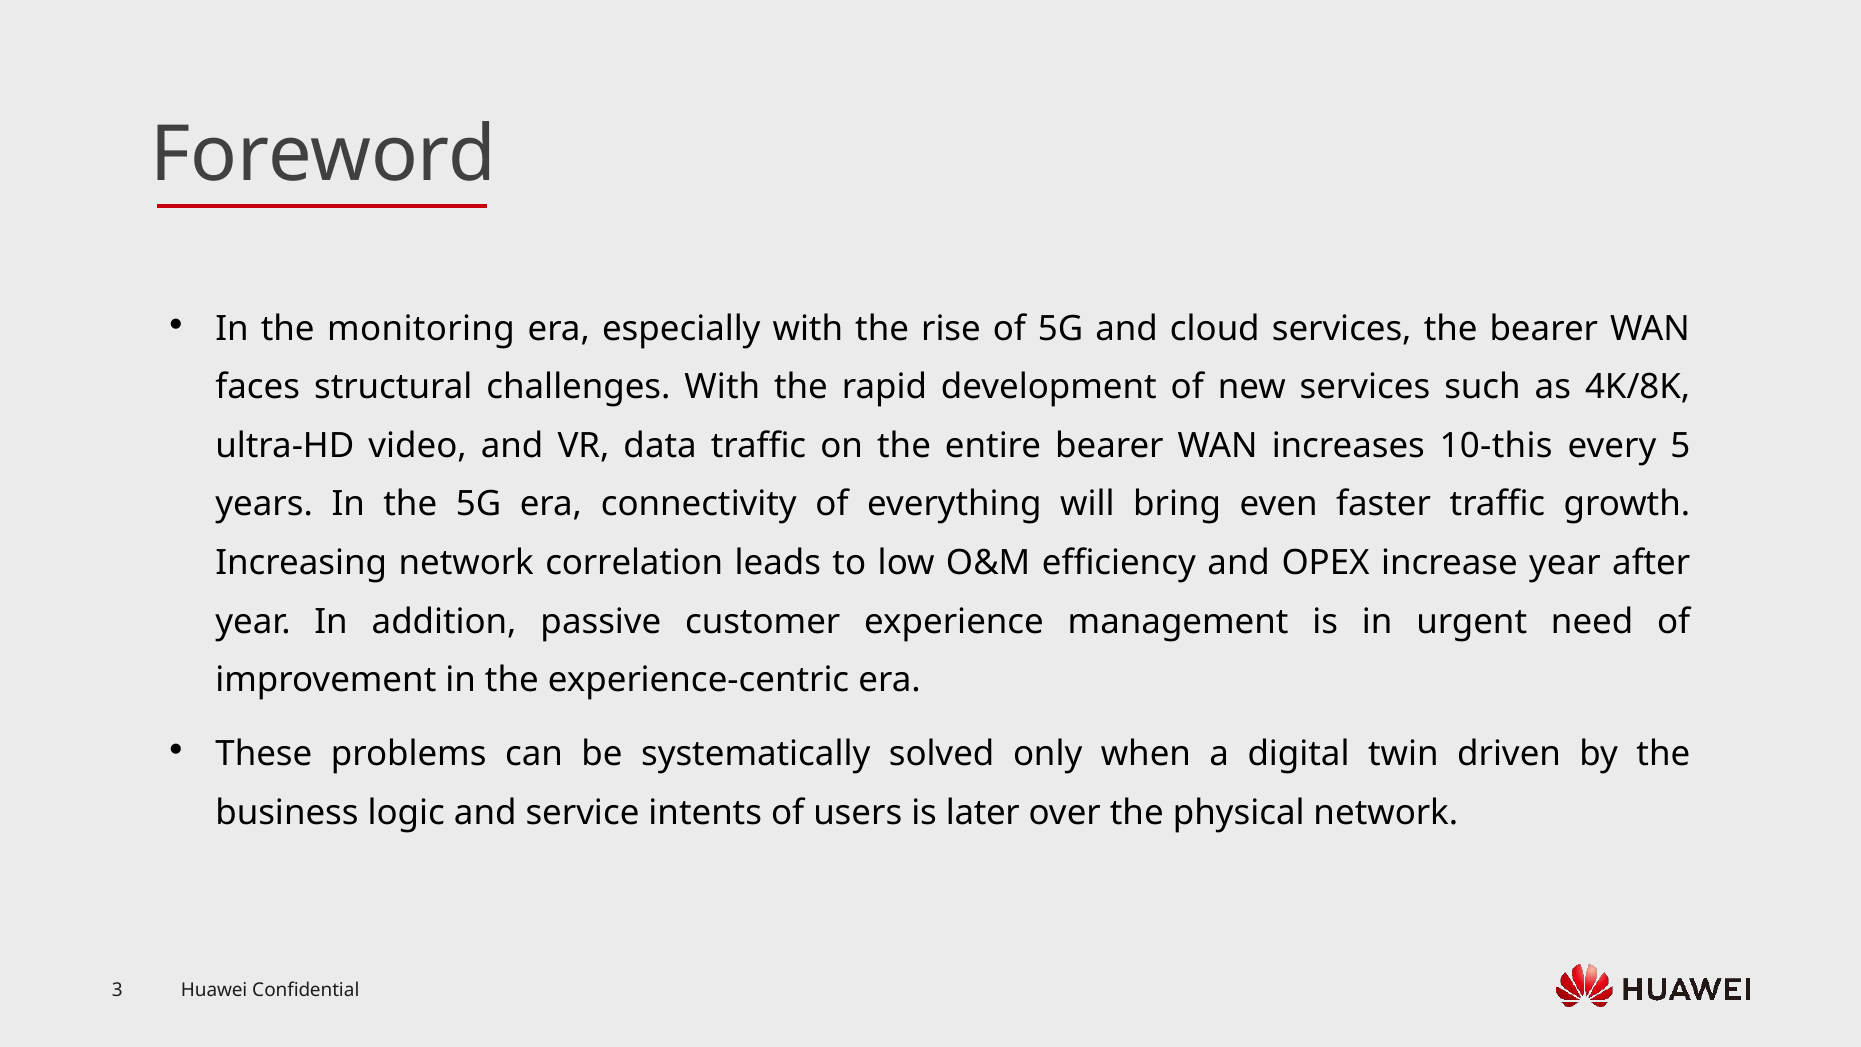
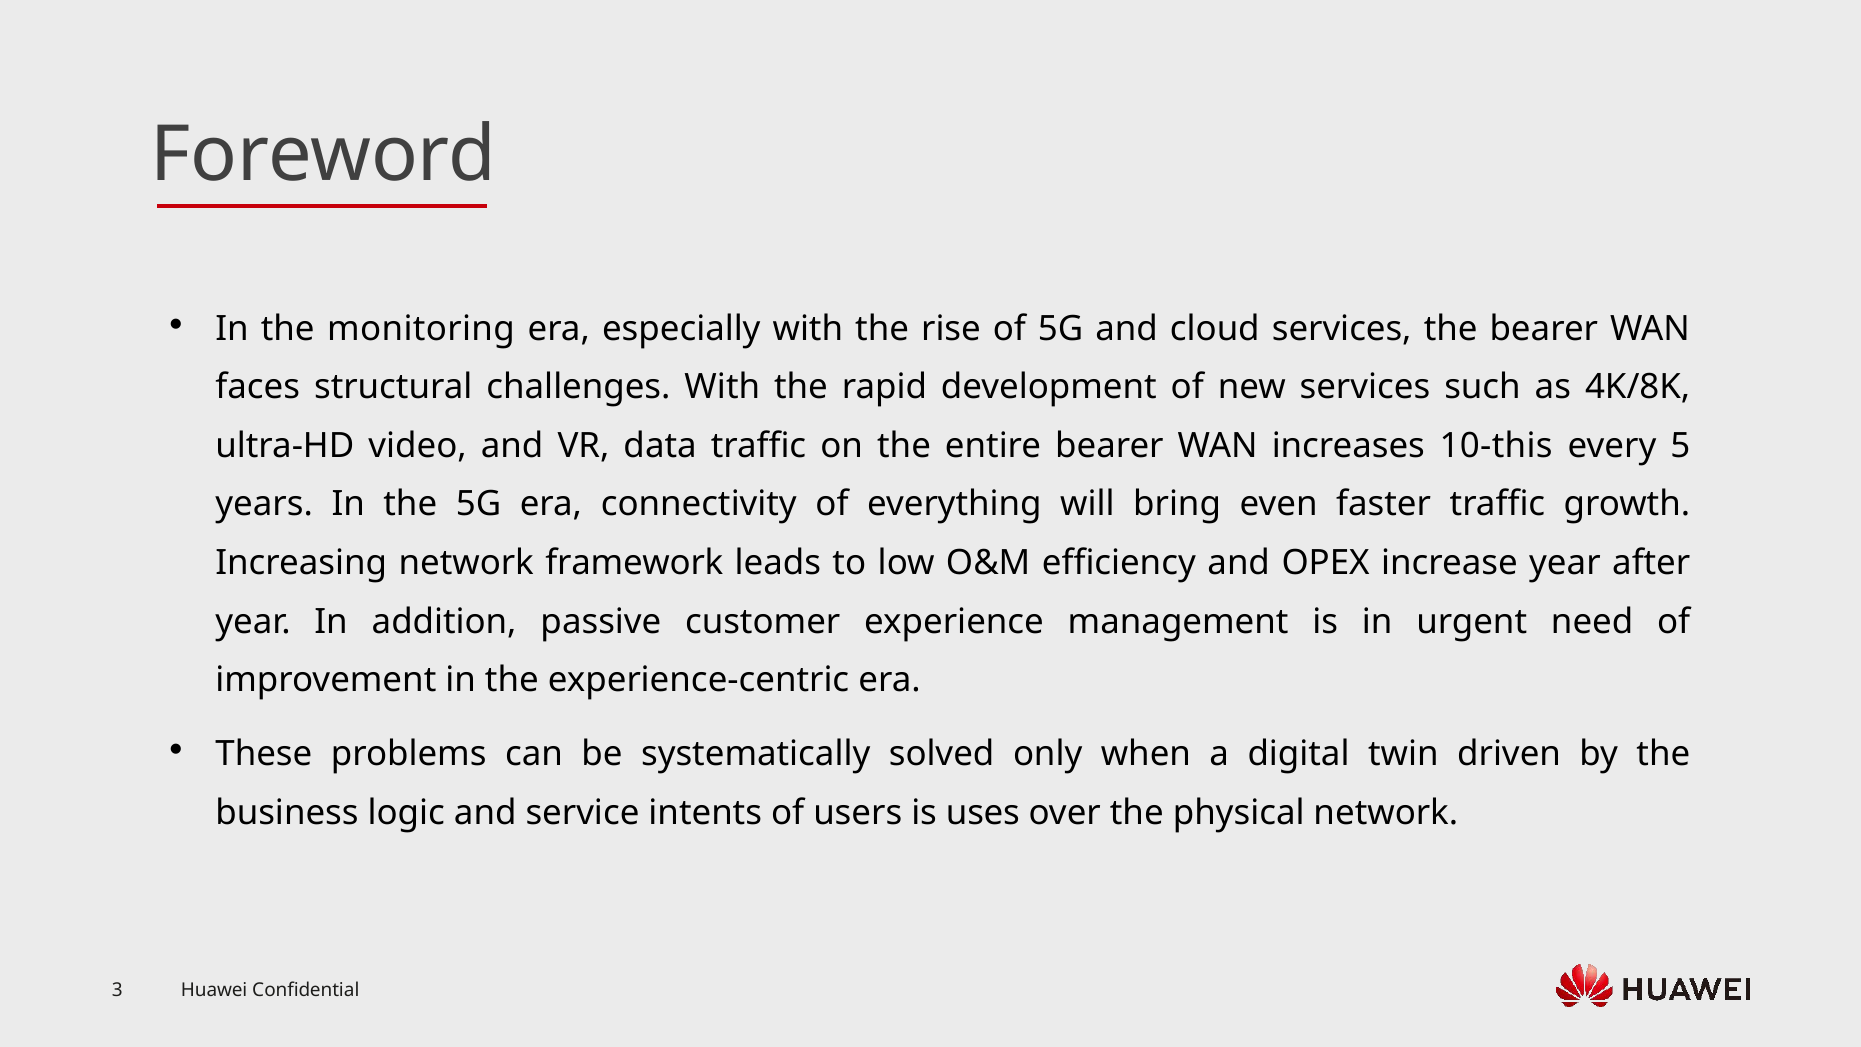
correlation: correlation -> framework
later: later -> uses
